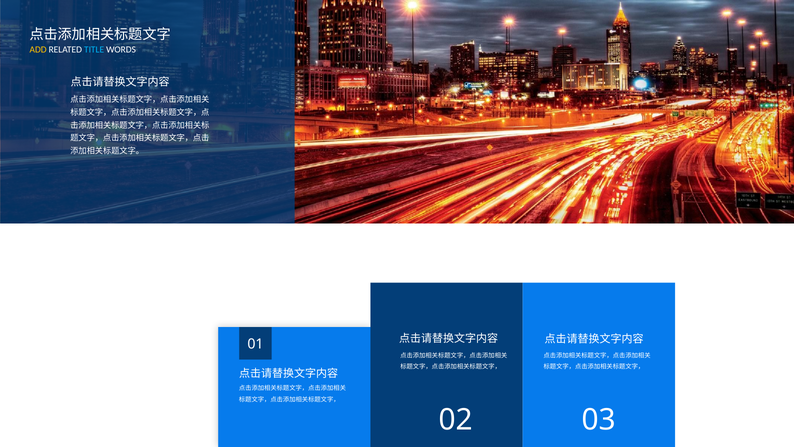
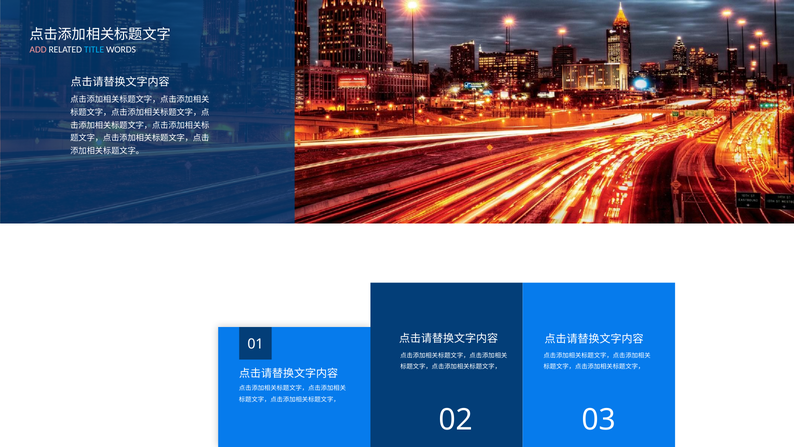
ADD colour: yellow -> pink
